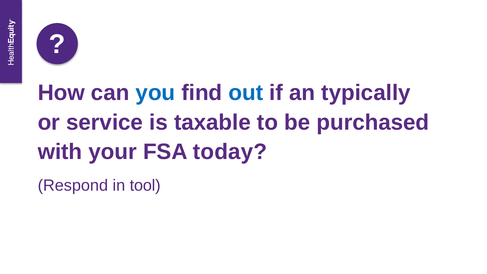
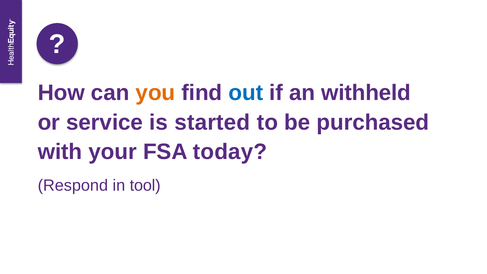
you colour: blue -> orange
typically: typically -> withheld
taxable: taxable -> started
